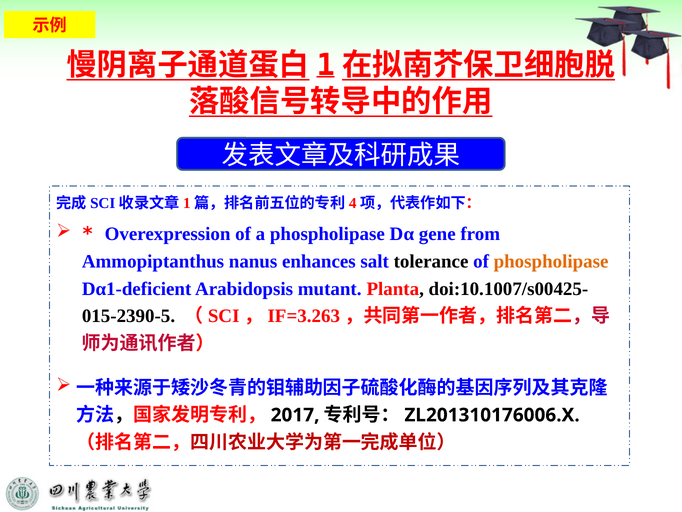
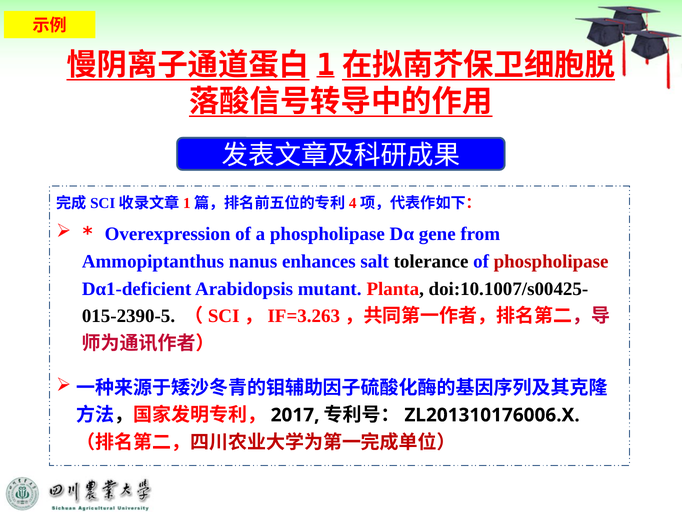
phospholipase at (551, 261) colour: orange -> red
